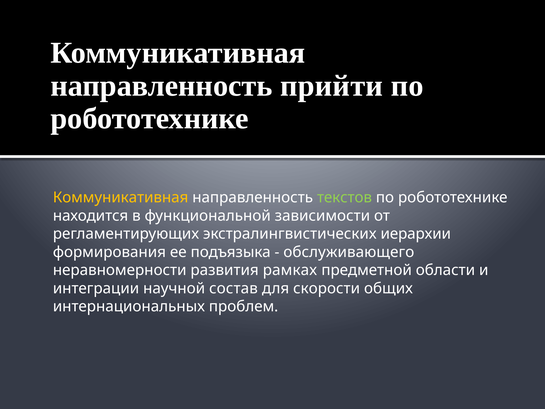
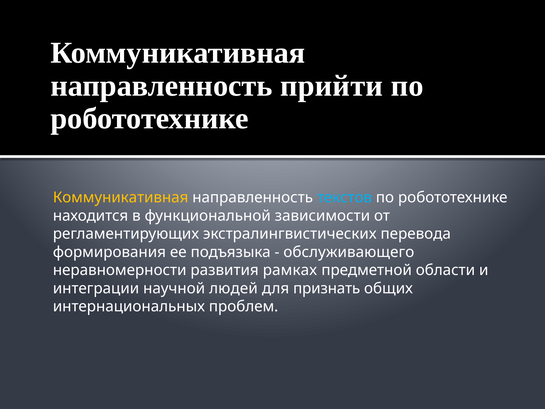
текстов colour: light green -> light blue
иерархии: иерархии -> перевода
состав: состав -> людей
скорости: скорости -> признать
